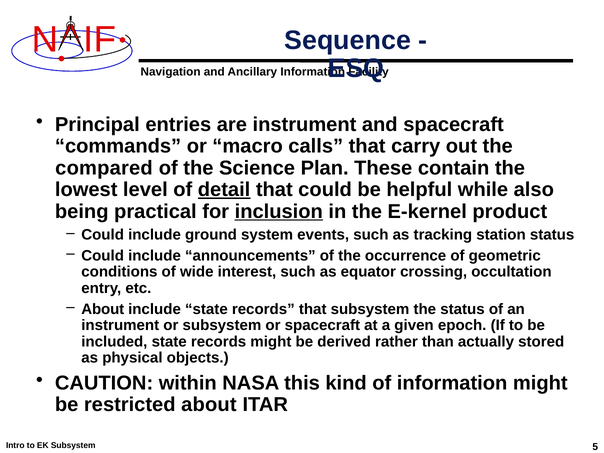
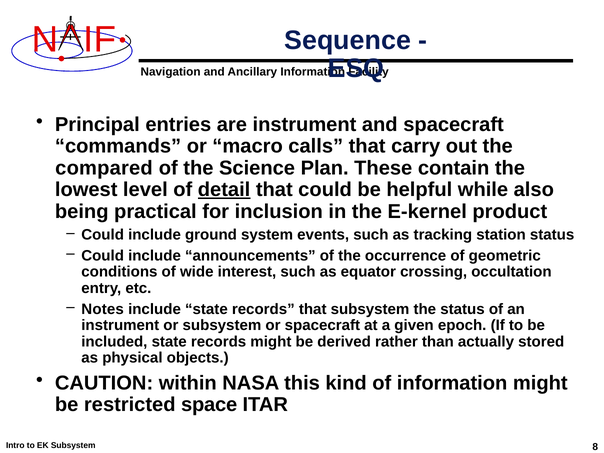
inclusion underline: present -> none
About at (103, 309): About -> Notes
restricted about: about -> space
5: 5 -> 8
